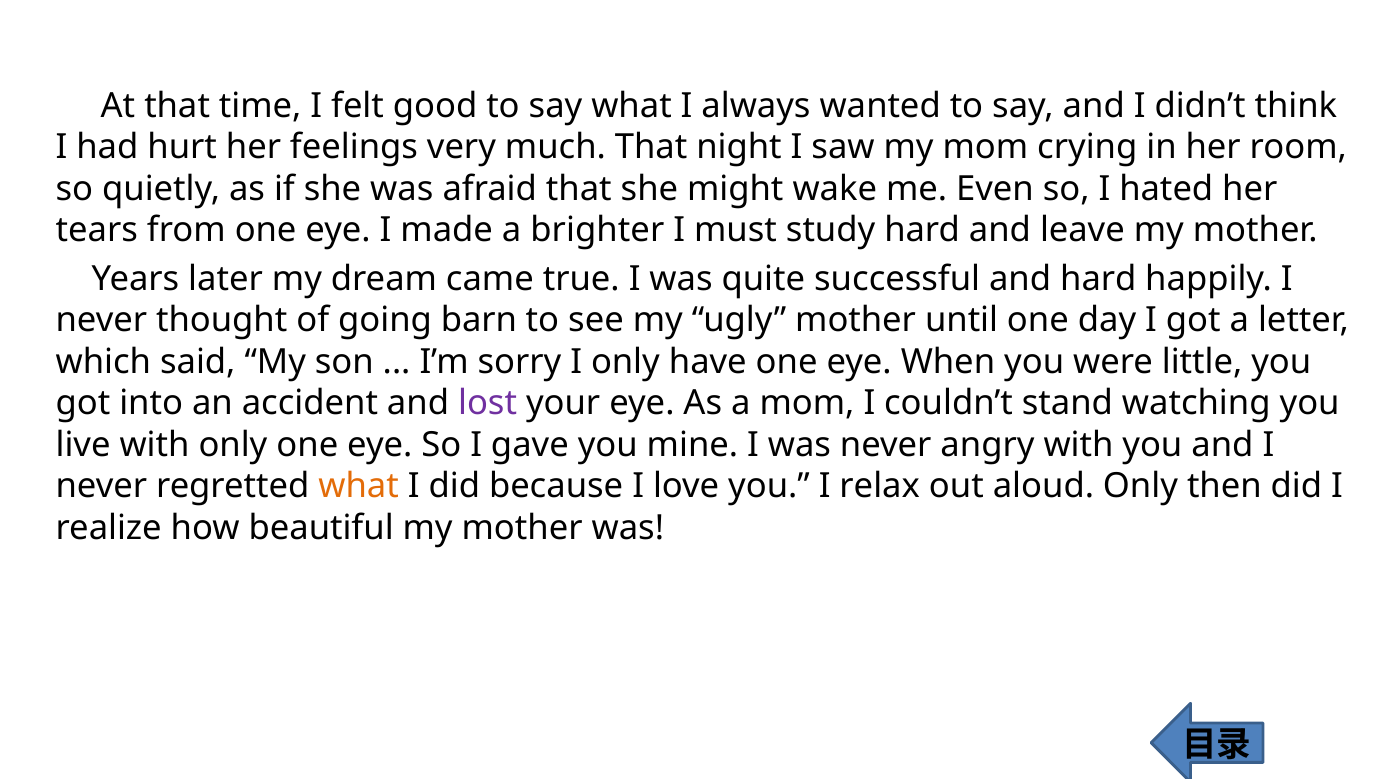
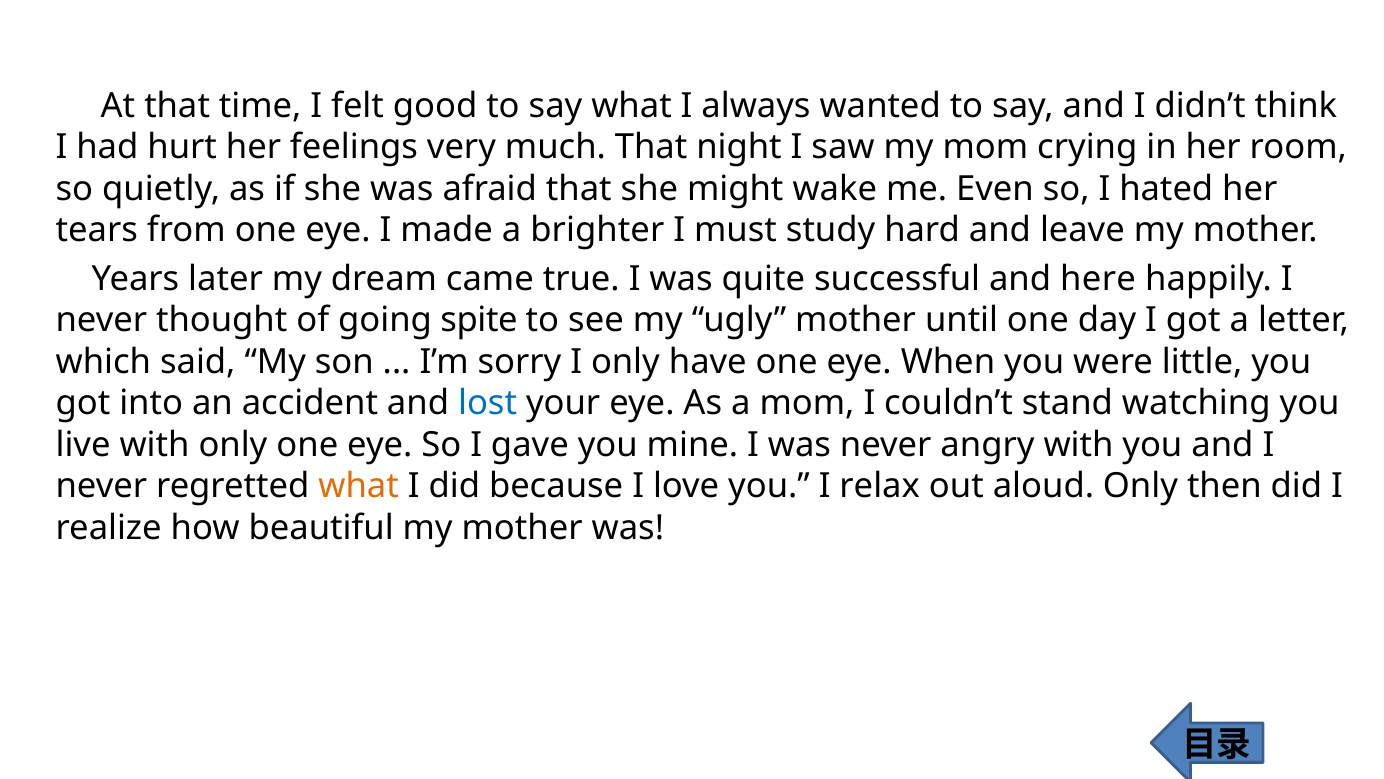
and hard: hard -> here
barn: barn -> spite
lost colour: purple -> blue
